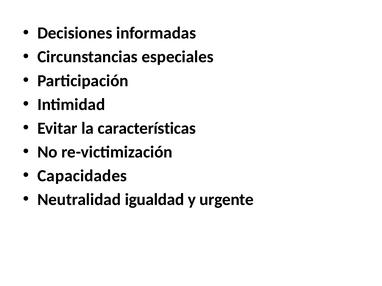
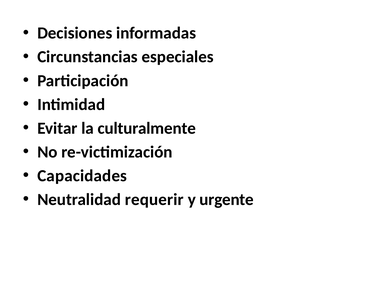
características: características -> culturalmente
igualdad: igualdad -> requerir
